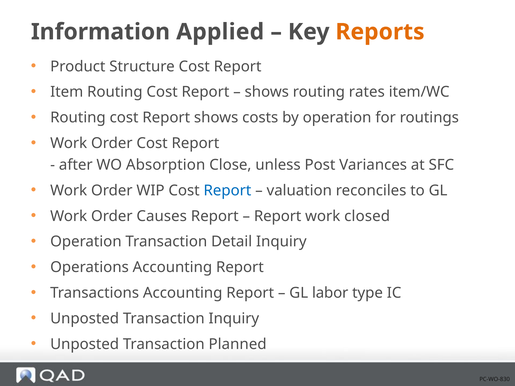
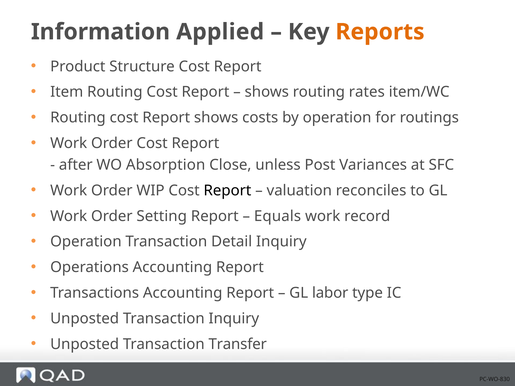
Report at (227, 191) colour: blue -> black
Causes: Causes -> Setting
Report at (278, 216): Report -> Equals
closed: closed -> record
Planned: Planned -> Transfer
